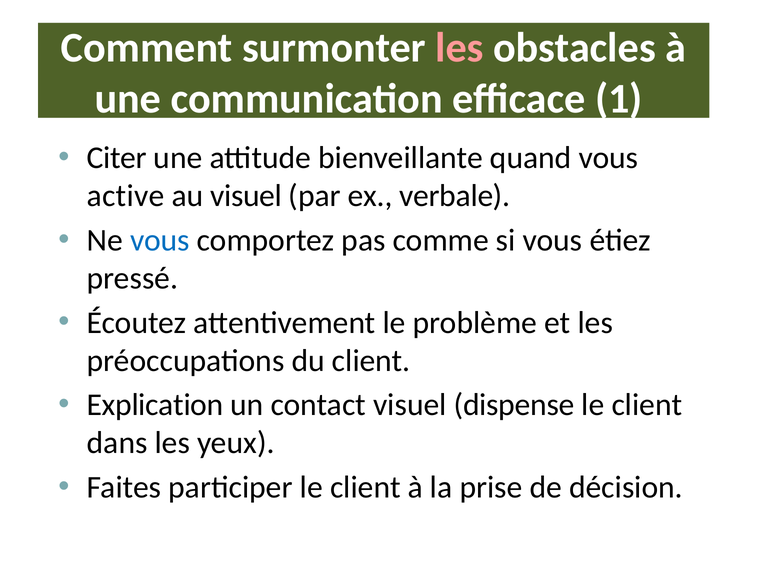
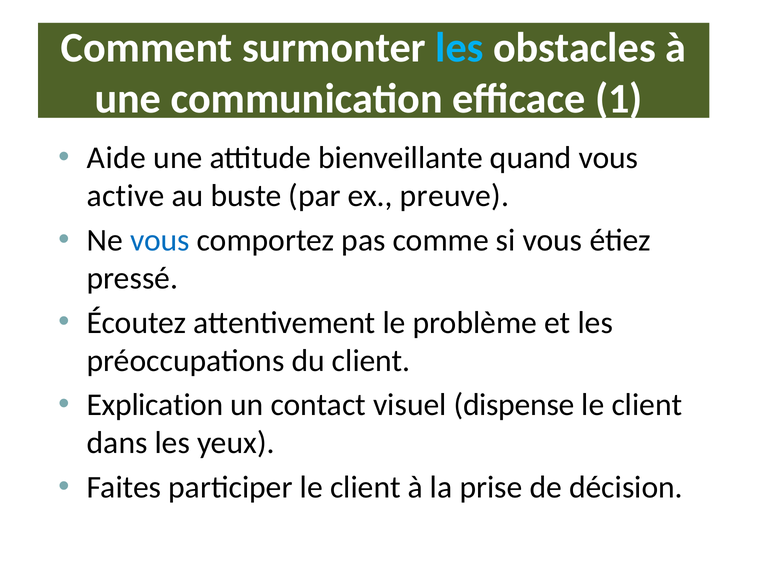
les at (460, 48) colour: pink -> light blue
Citer: Citer -> Aide
au visuel: visuel -> buste
verbale: verbale -> preuve
